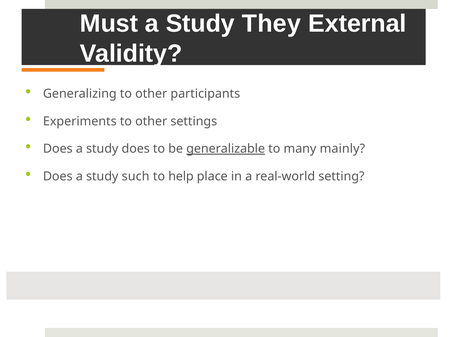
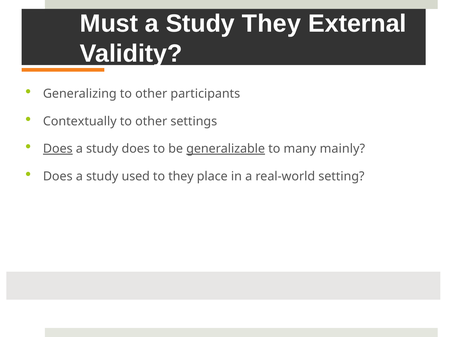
Experiments: Experiments -> Contextually
Does at (58, 149) underline: none -> present
such: such -> used
to help: help -> they
